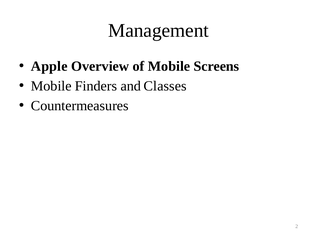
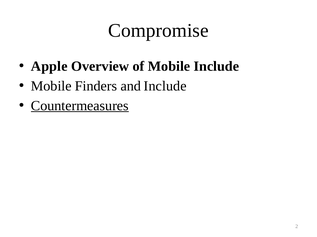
Management: Management -> Compromise
Mobile Screens: Screens -> Include
and Classes: Classes -> Include
Countermeasures underline: none -> present
